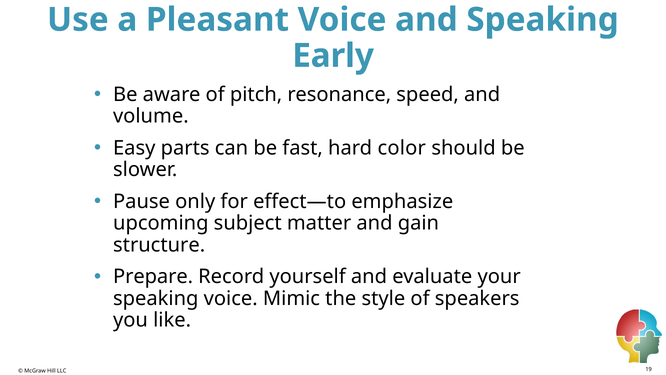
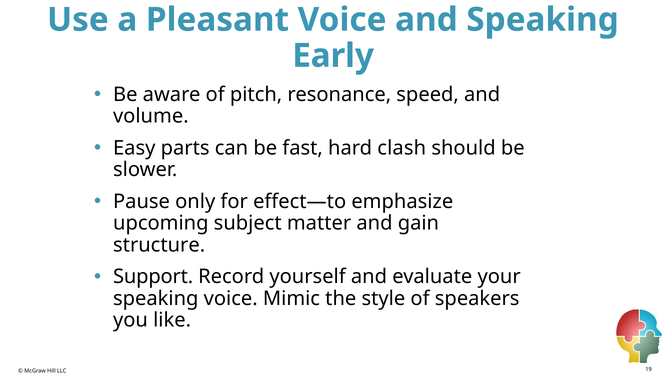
color: color -> clash
Prepare: Prepare -> Support
